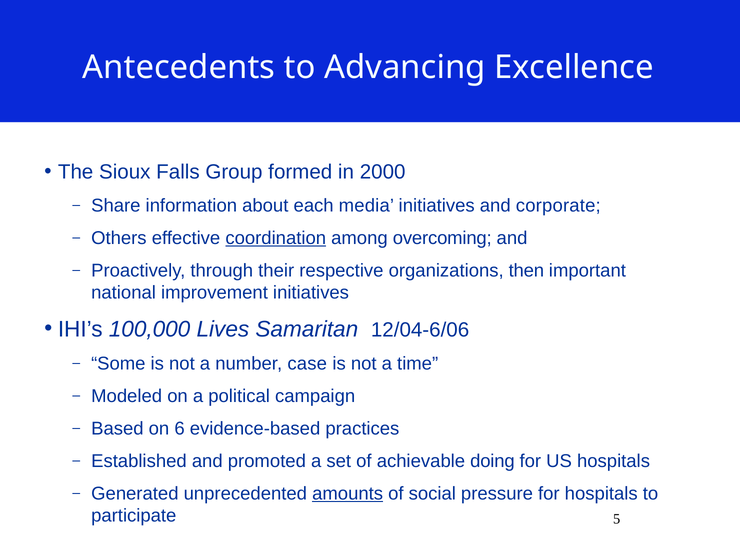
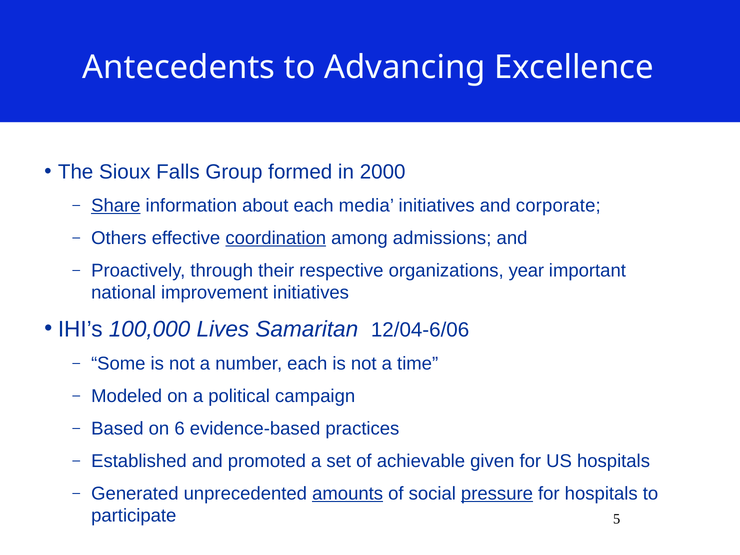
Share underline: none -> present
overcoming: overcoming -> admissions
then: then -> year
number case: case -> each
doing: doing -> given
pressure underline: none -> present
